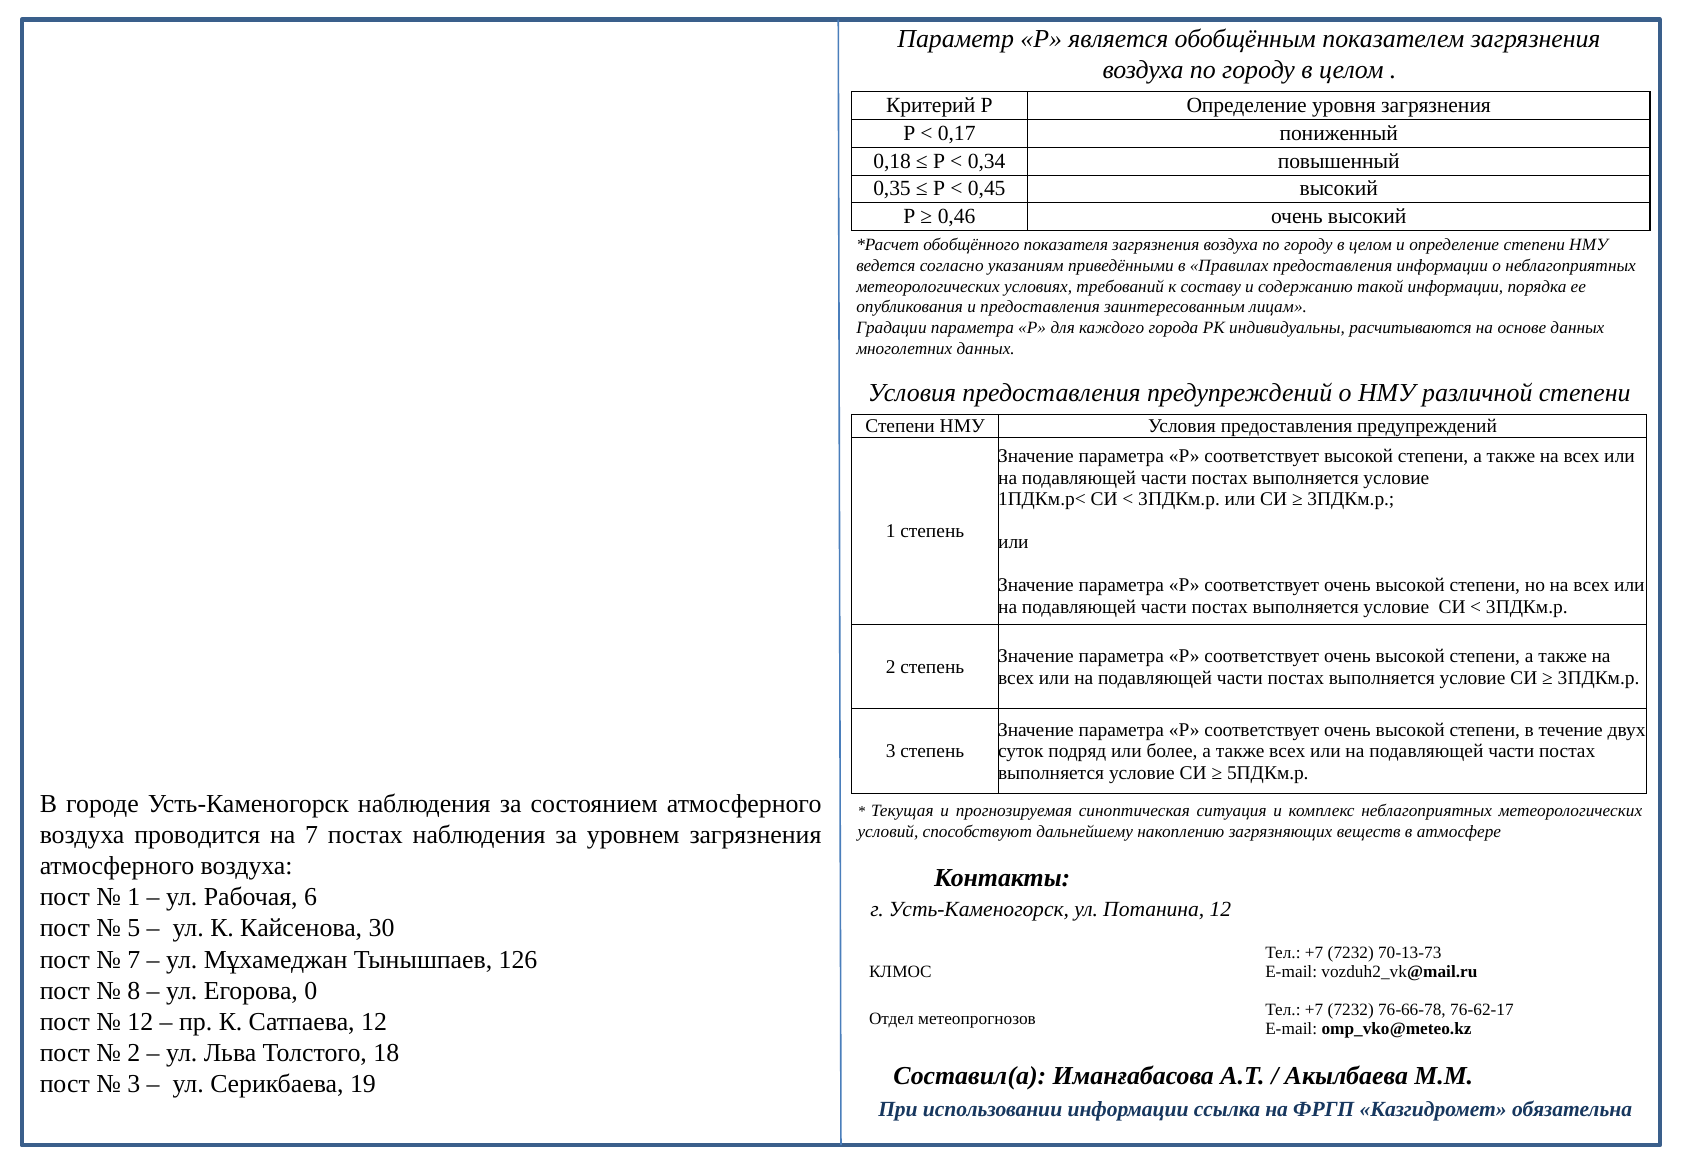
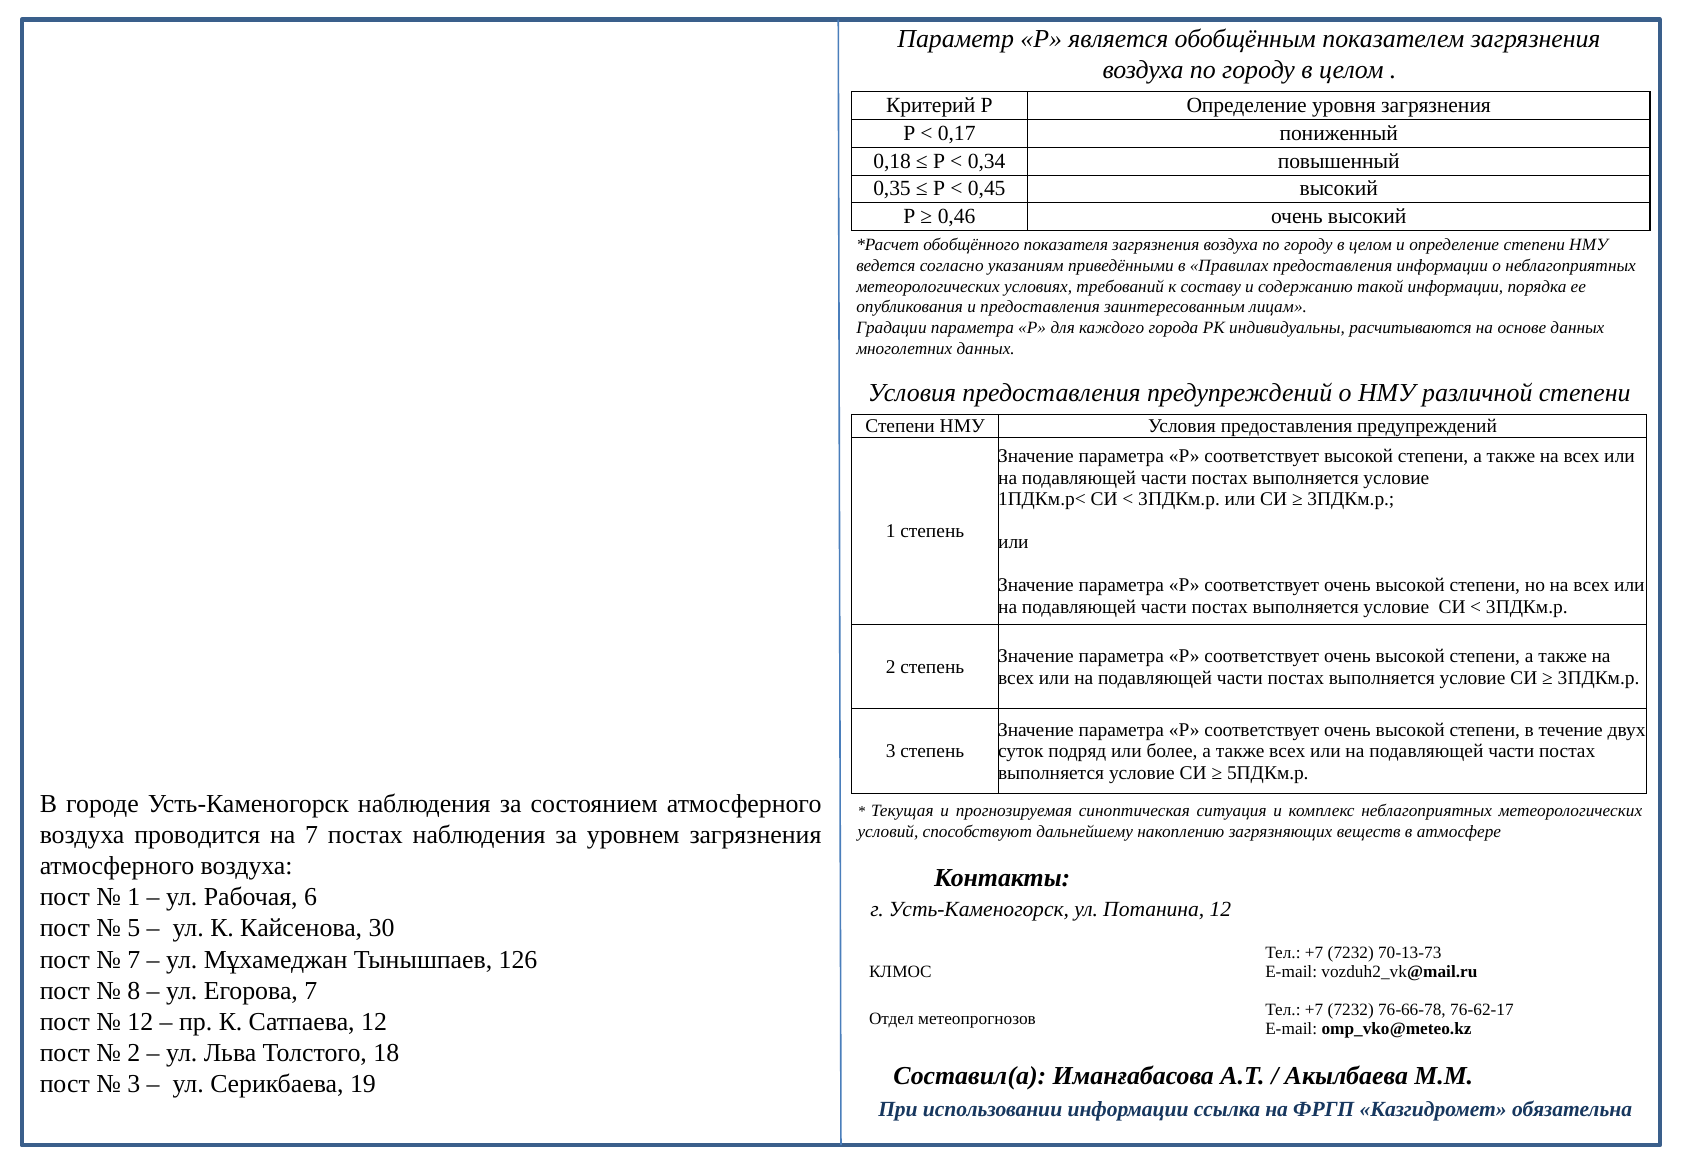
Егорова 0: 0 -> 7
